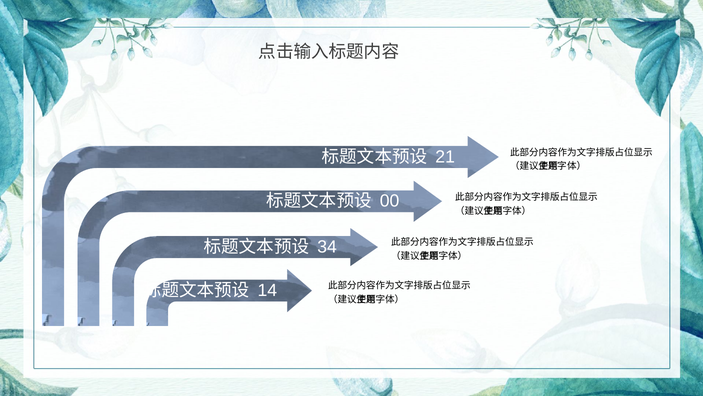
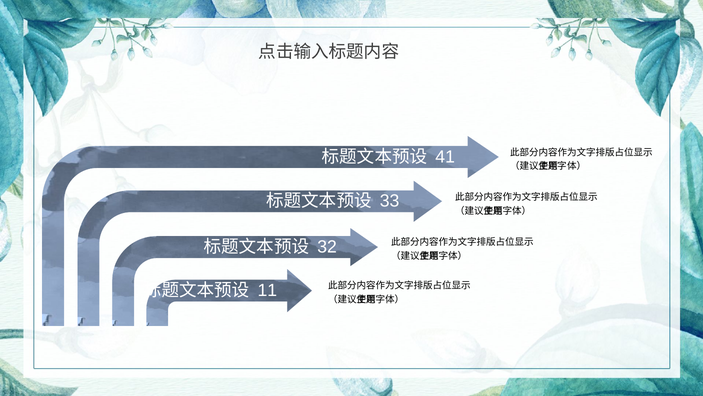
21: 21 -> 41
00: 00 -> 33
34: 34 -> 32
14: 14 -> 11
